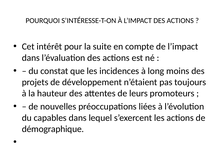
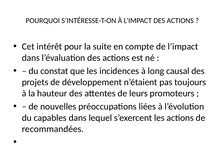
moins: moins -> causal
démographique: démographique -> recommandées
